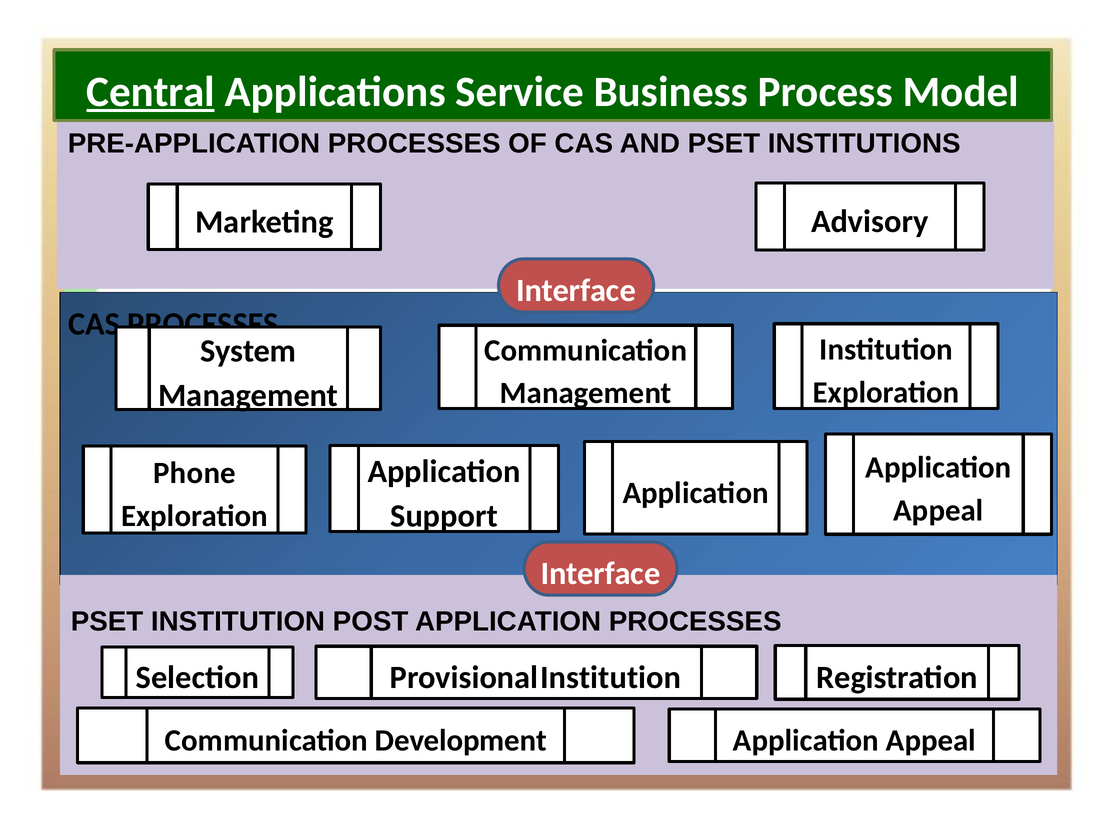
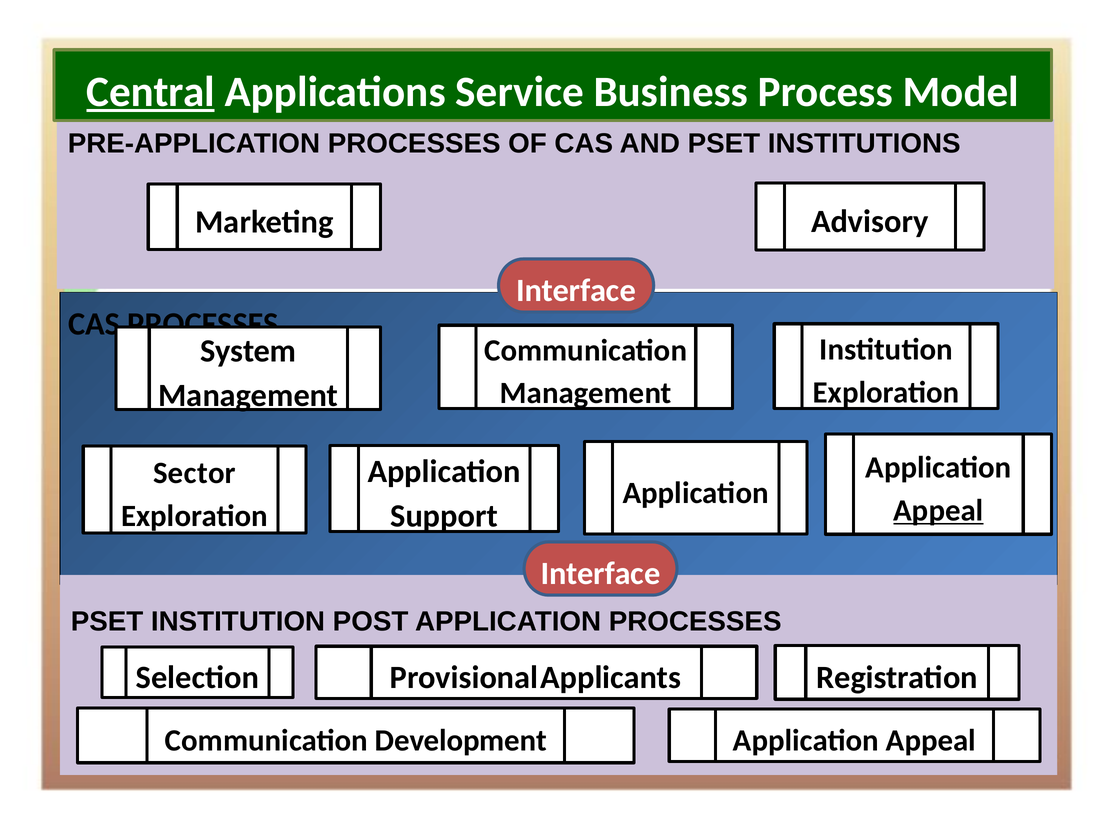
Phone: Phone -> Sector
Appeal at (938, 510) underline: none -> present
Provisional Institution: Institution -> Applicants
